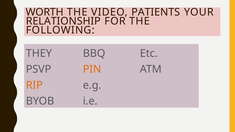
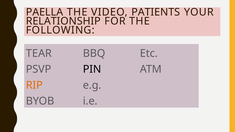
WORTH: WORTH -> PAELLA
THEY: THEY -> TEAR
PIN colour: orange -> black
